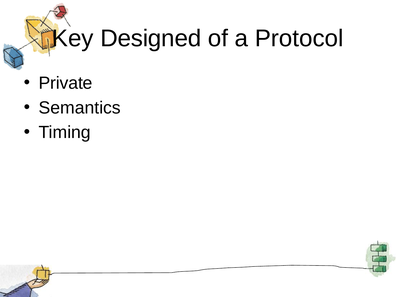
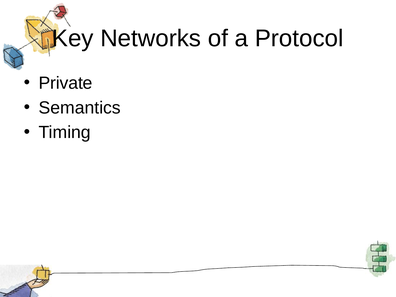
Designed: Designed -> Networks
